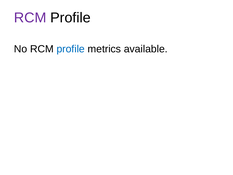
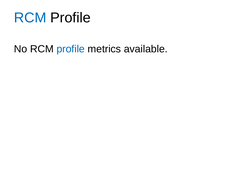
RCM at (30, 18) colour: purple -> blue
